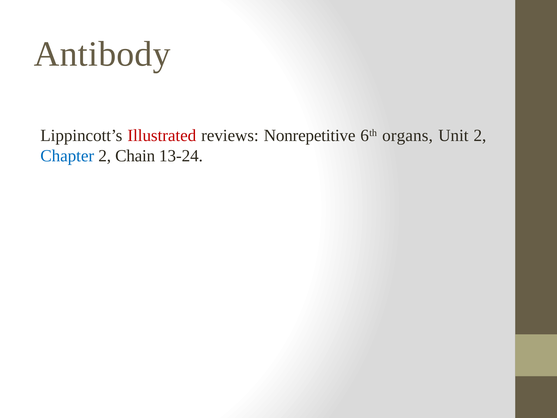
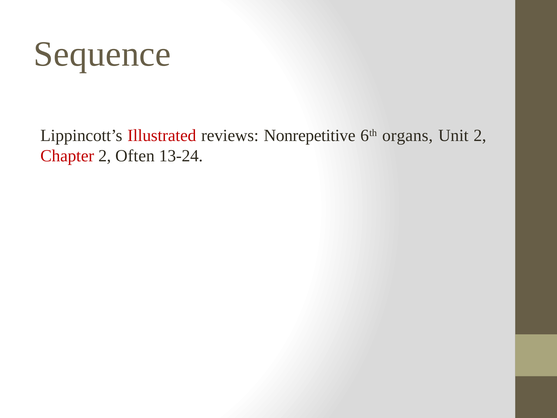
Antibody: Antibody -> Sequence
Chapter colour: blue -> red
Chain: Chain -> Often
